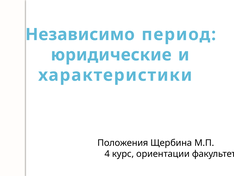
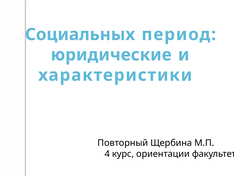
Независимо: Независимо -> Социальных
Положения: Положения -> Повторный
